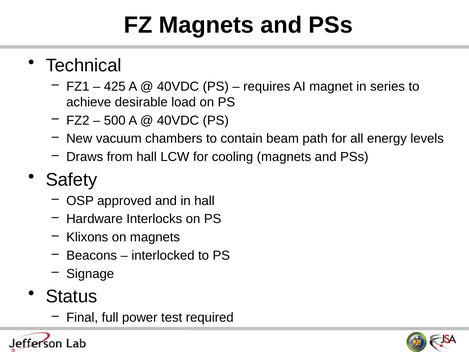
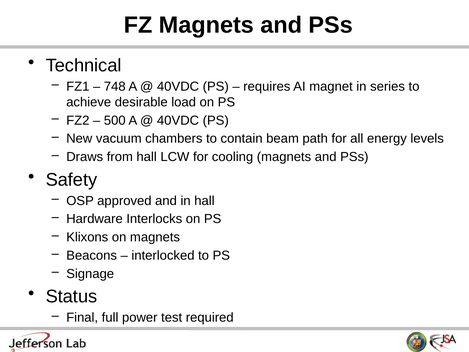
425: 425 -> 748
